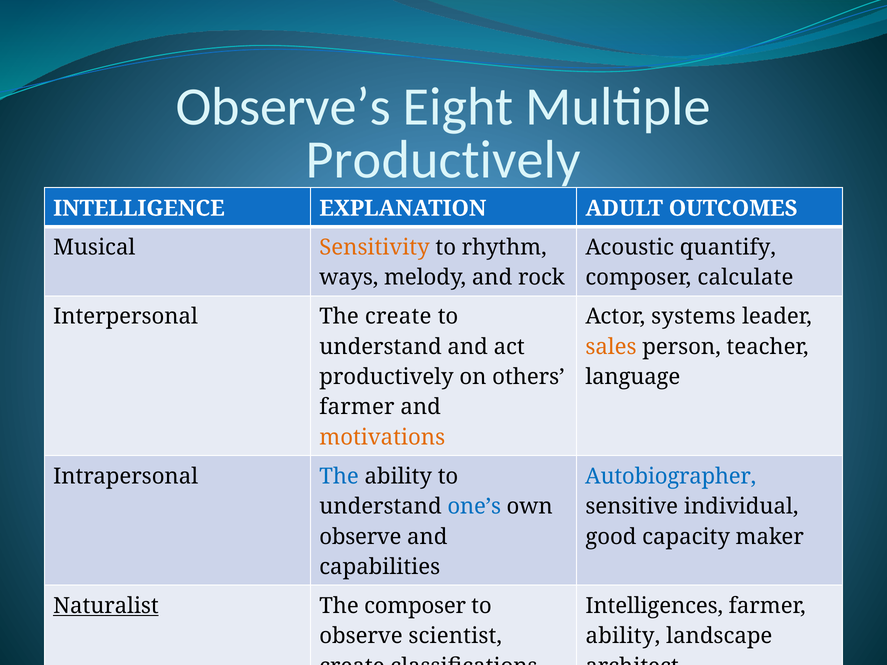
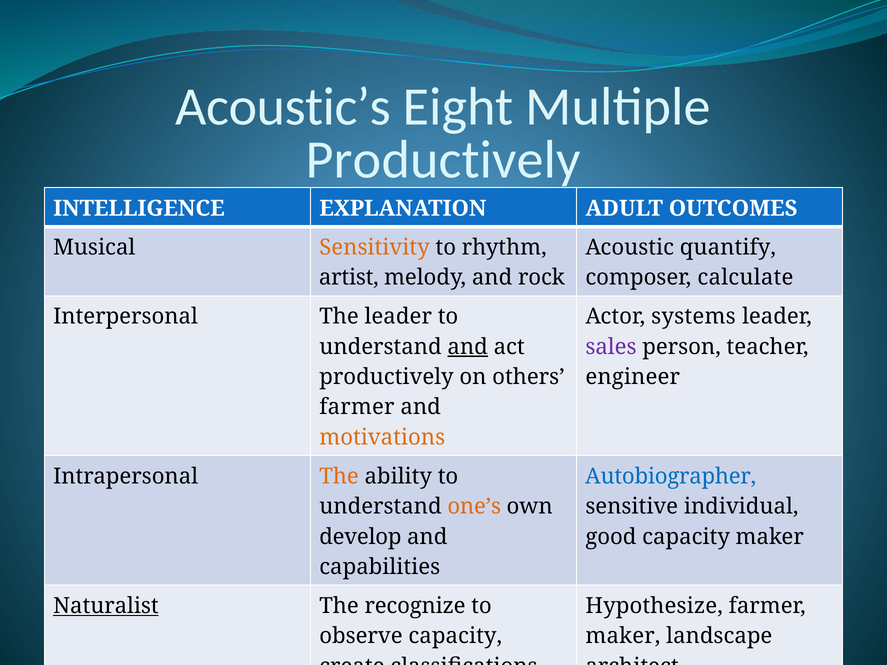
Observe’s: Observe’s -> Acoustic’s
ways: ways -> artist
The create: create -> leader
and at (468, 347) underline: none -> present
sales colour: orange -> purple
language: language -> engineer
The at (339, 477) colour: blue -> orange
one’s colour: blue -> orange
observe at (360, 537): observe -> develop
The composer: composer -> recognize
Intelligences: Intelligences -> Hypothesize
observe scientist: scientist -> capacity
ability at (623, 636): ability -> maker
